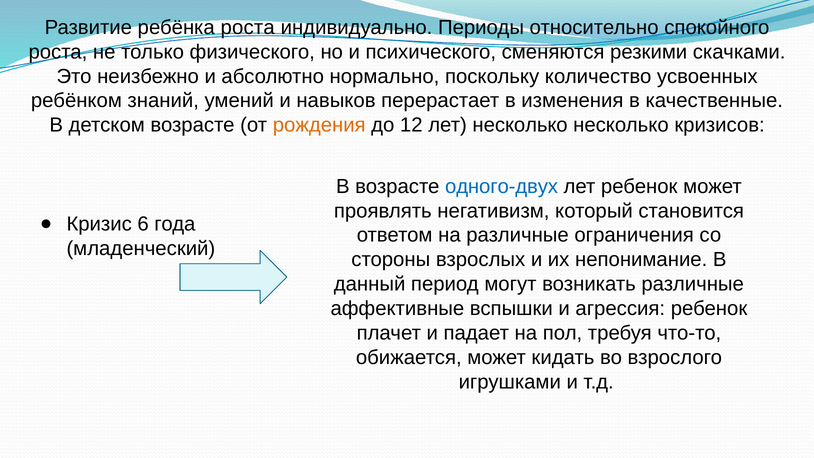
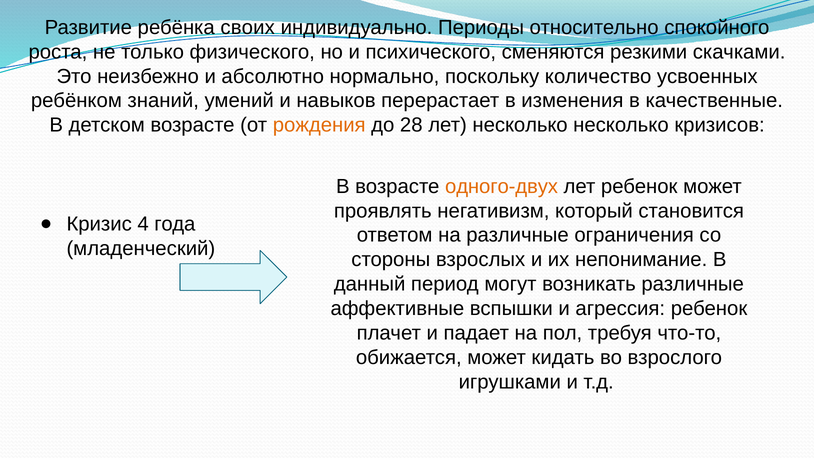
ребёнка роста: роста -> своих
12: 12 -> 28
одного-двух colour: blue -> orange
6: 6 -> 4
